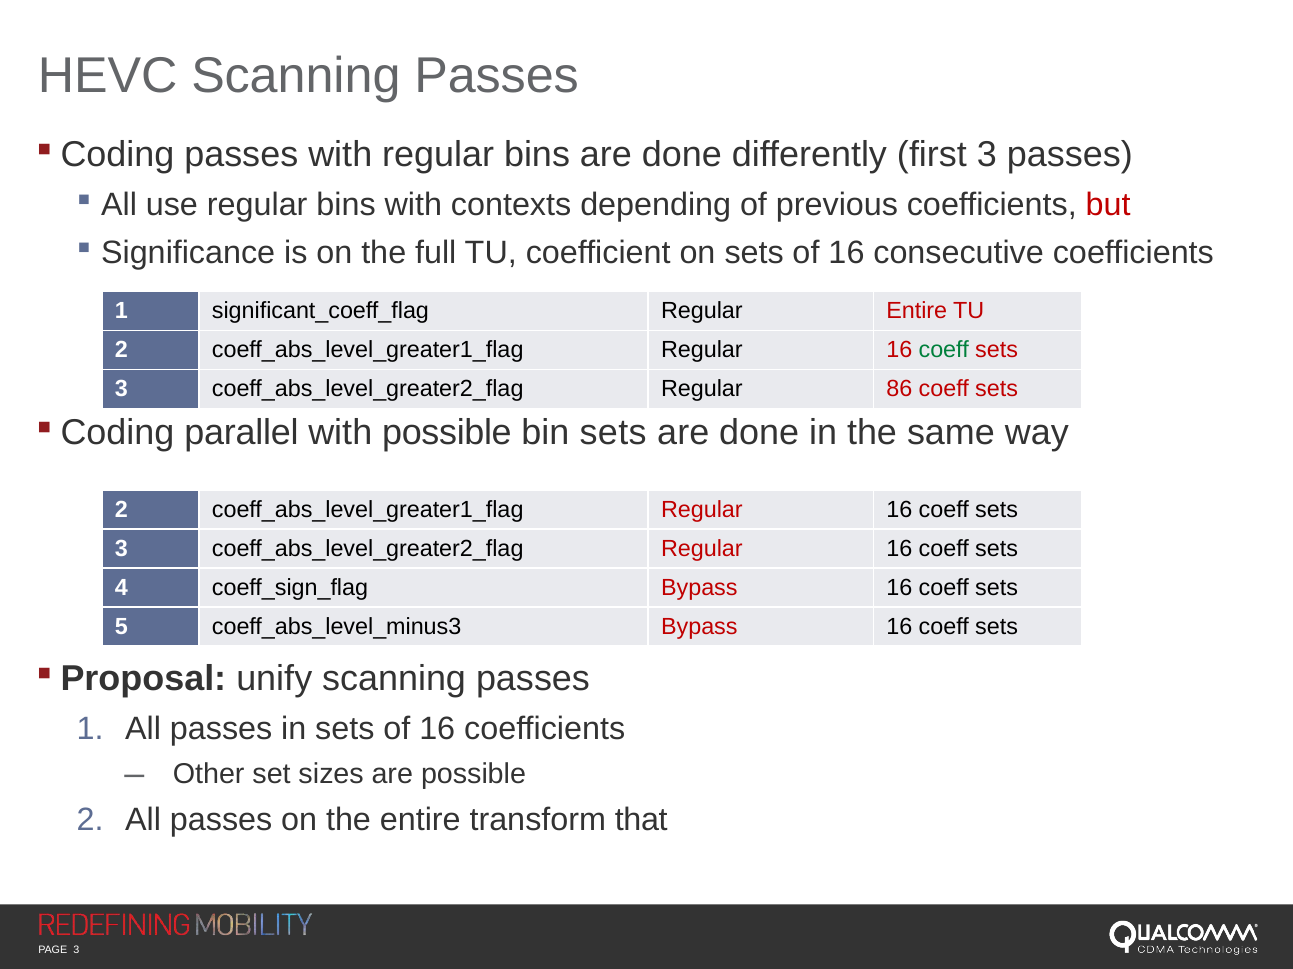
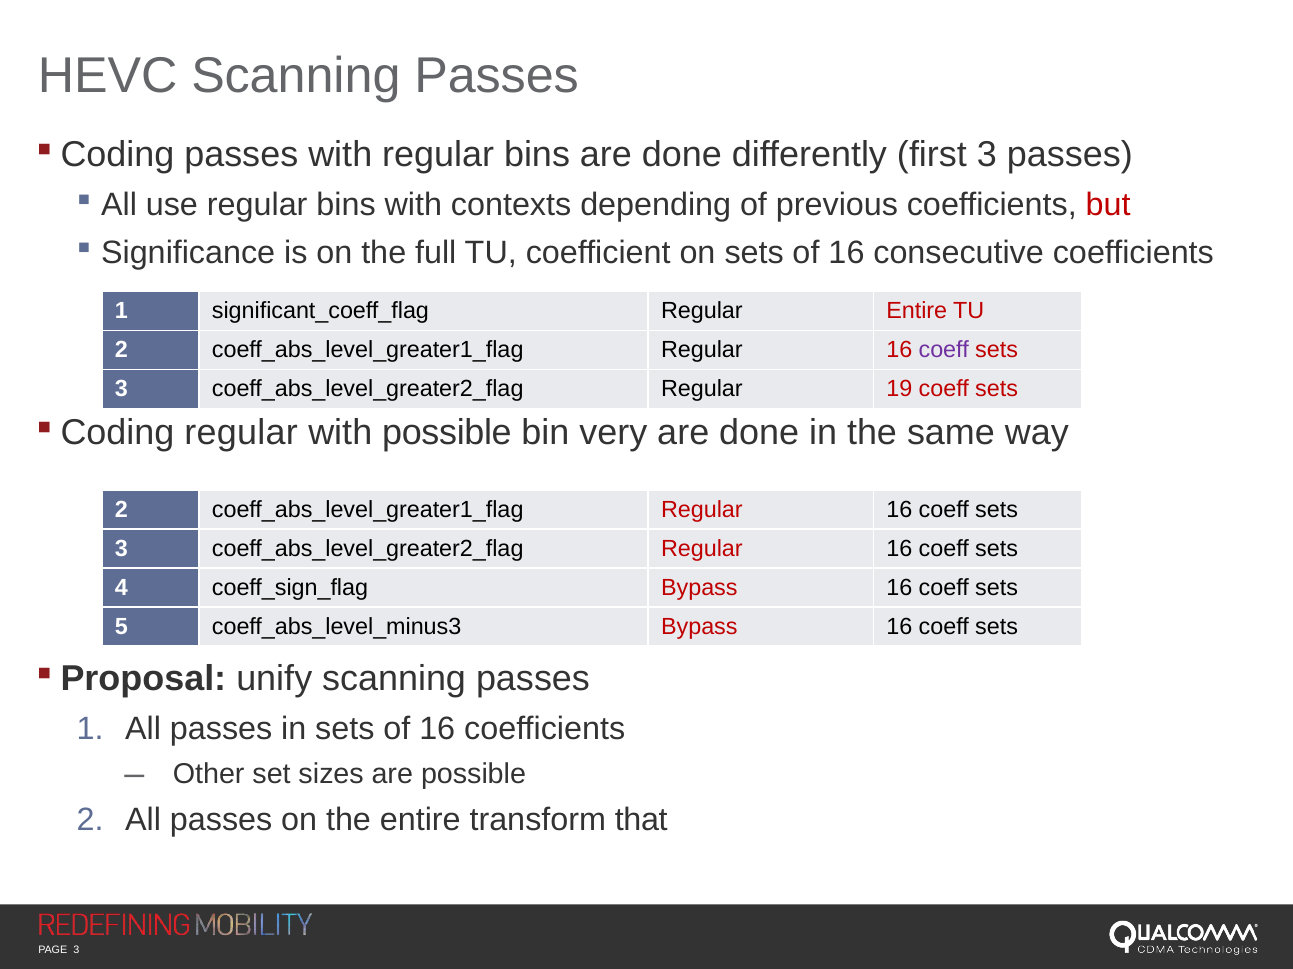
coeff at (944, 350) colour: green -> purple
86: 86 -> 19
parallel at (241, 433): parallel -> regular
bin sets: sets -> very
